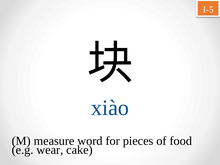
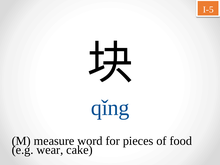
xiào: xiào -> qǐng
